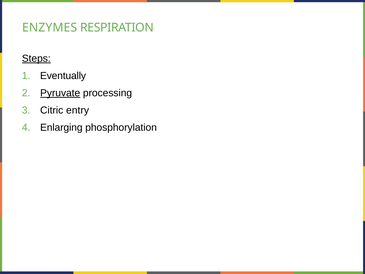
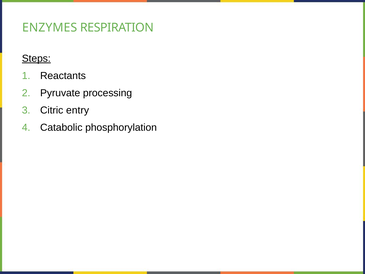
Eventually: Eventually -> Reactants
Pyruvate underline: present -> none
Enlarging: Enlarging -> Catabolic
